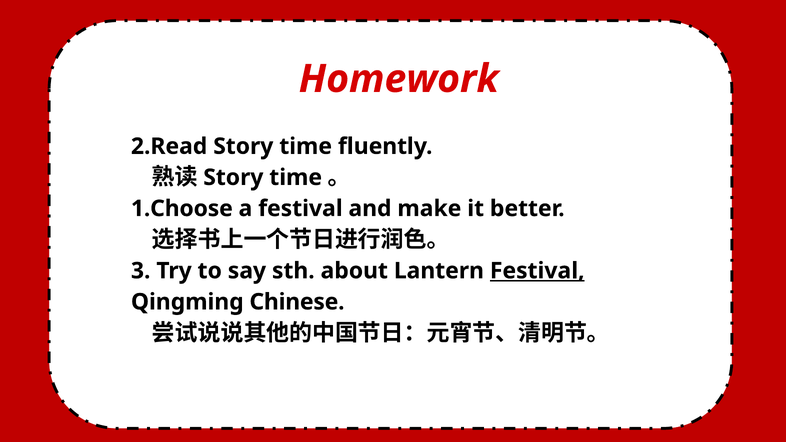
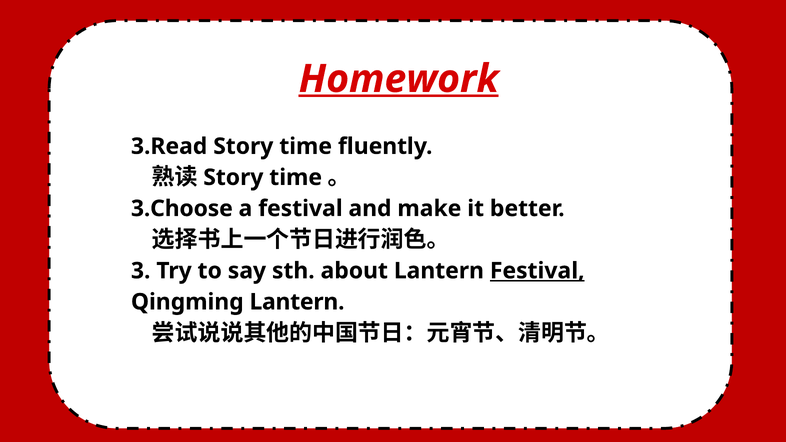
Homework underline: none -> present
2.Read: 2.Read -> 3.Read
1.Choose: 1.Choose -> 3.Choose
Qingming Chinese: Chinese -> Lantern
